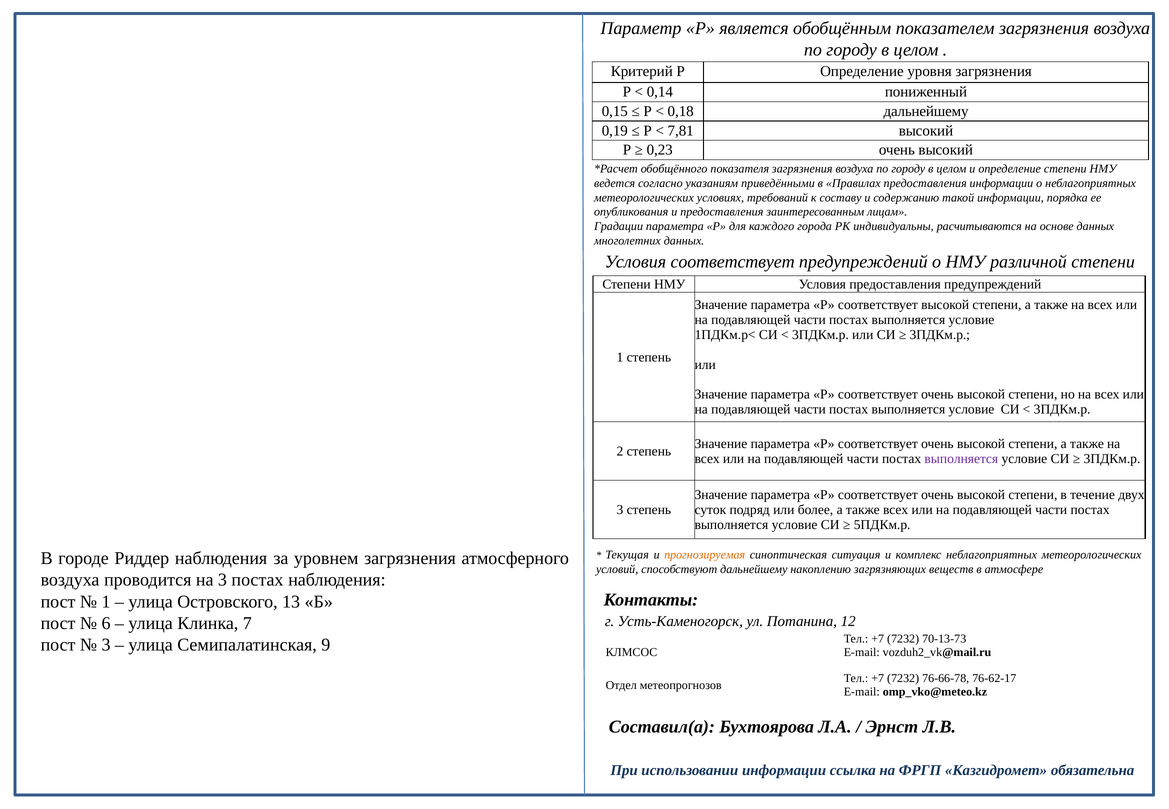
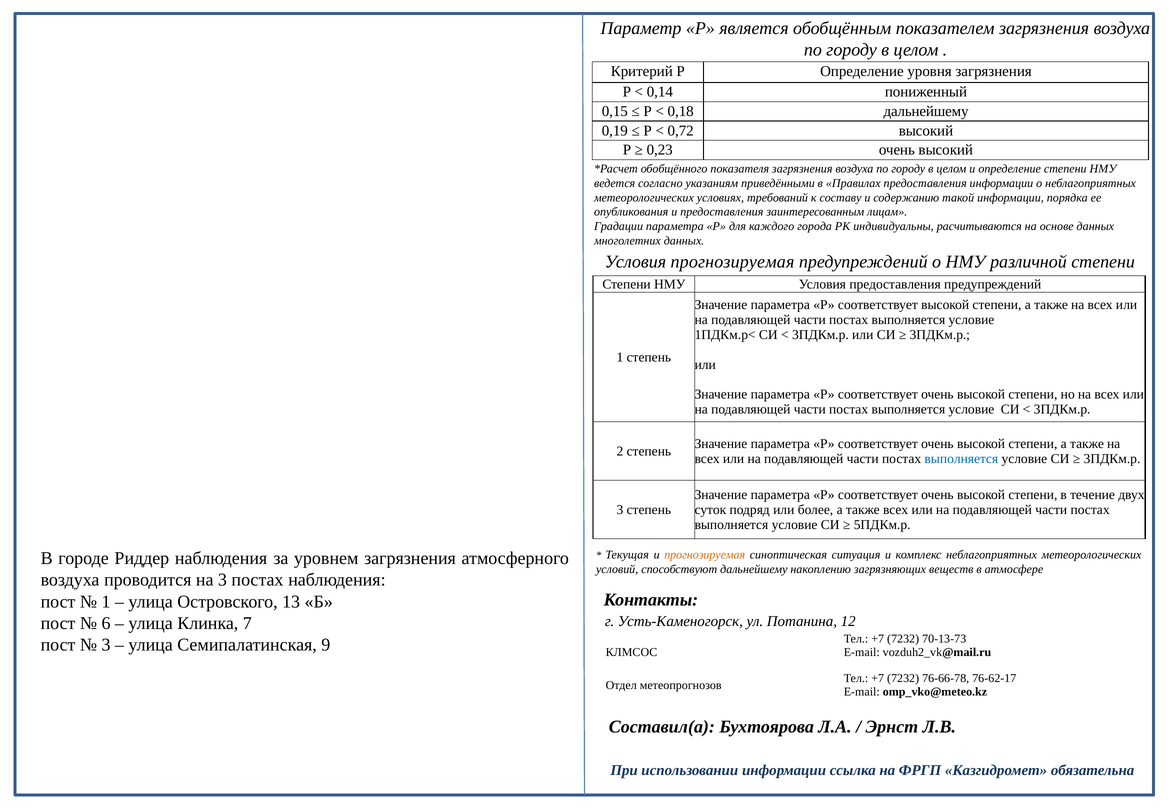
7,81: 7,81 -> 0,72
Условия соответствует: соответствует -> прогнозируемая
выполняется at (961, 459) colour: purple -> blue
